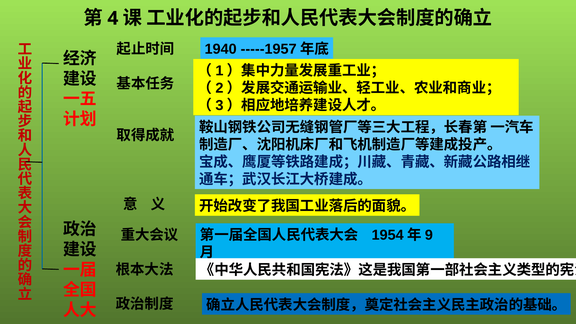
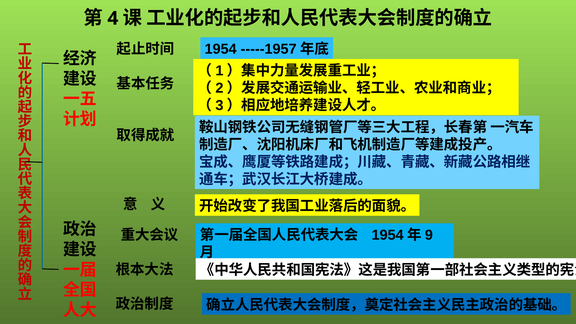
1940: 1940 -> 1954
